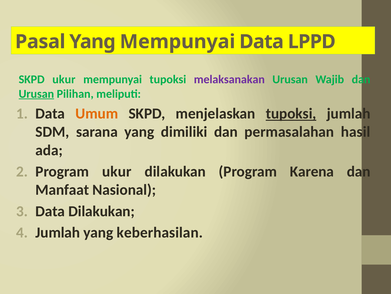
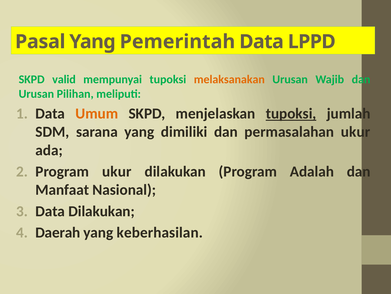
Yang Mempunyai: Mempunyai -> Pemerintah
SKPD ukur: ukur -> valid
melaksanakan colour: purple -> orange
Urusan at (36, 94) underline: present -> none
permasalahan hasil: hasil -> ukur
Karena: Karena -> Adalah
Jumlah at (58, 232): Jumlah -> Daerah
